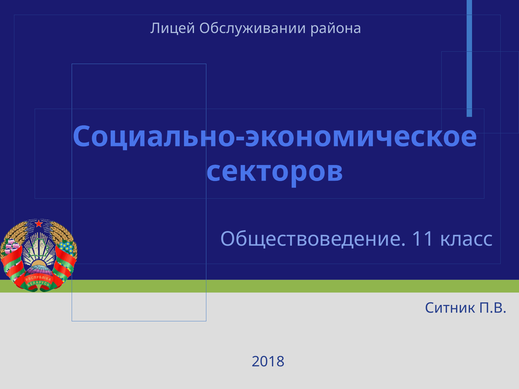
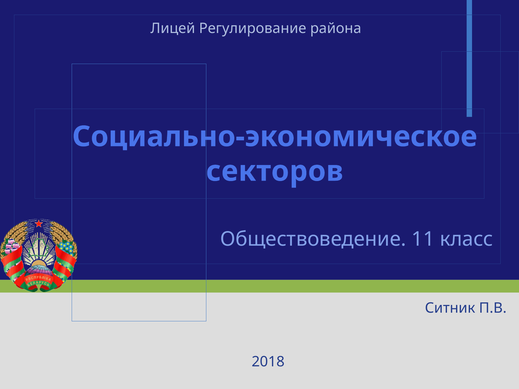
Обслуживании: Обслуживании -> Регулирование
